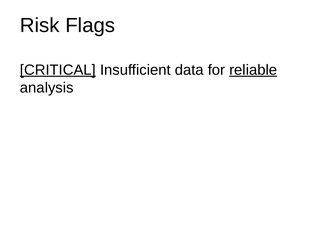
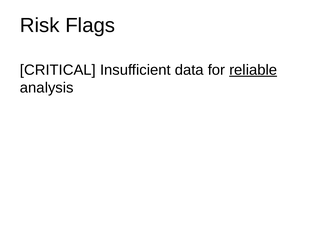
CRITICAL underline: present -> none
